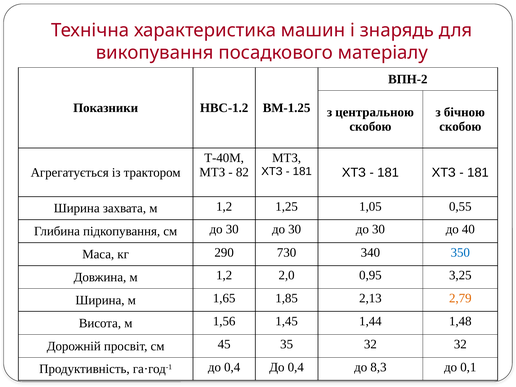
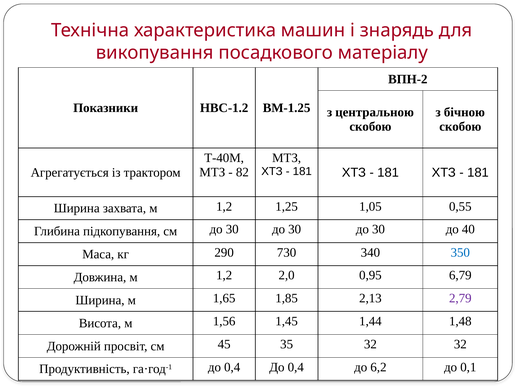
3,25: 3,25 -> 6,79
2,79 colour: orange -> purple
8,3: 8,3 -> 6,2
